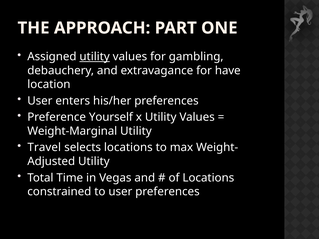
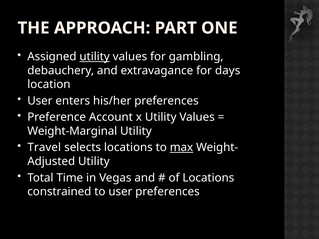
have: have -> days
Yourself: Yourself -> Account
max underline: none -> present
